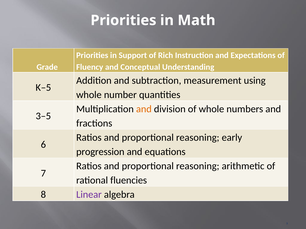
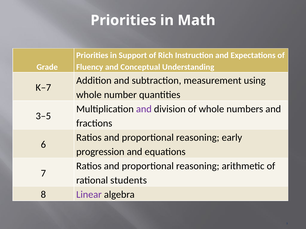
K–5: K–5 -> K–7
and at (144, 109) colour: orange -> purple
fluencies: fluencies -> students
